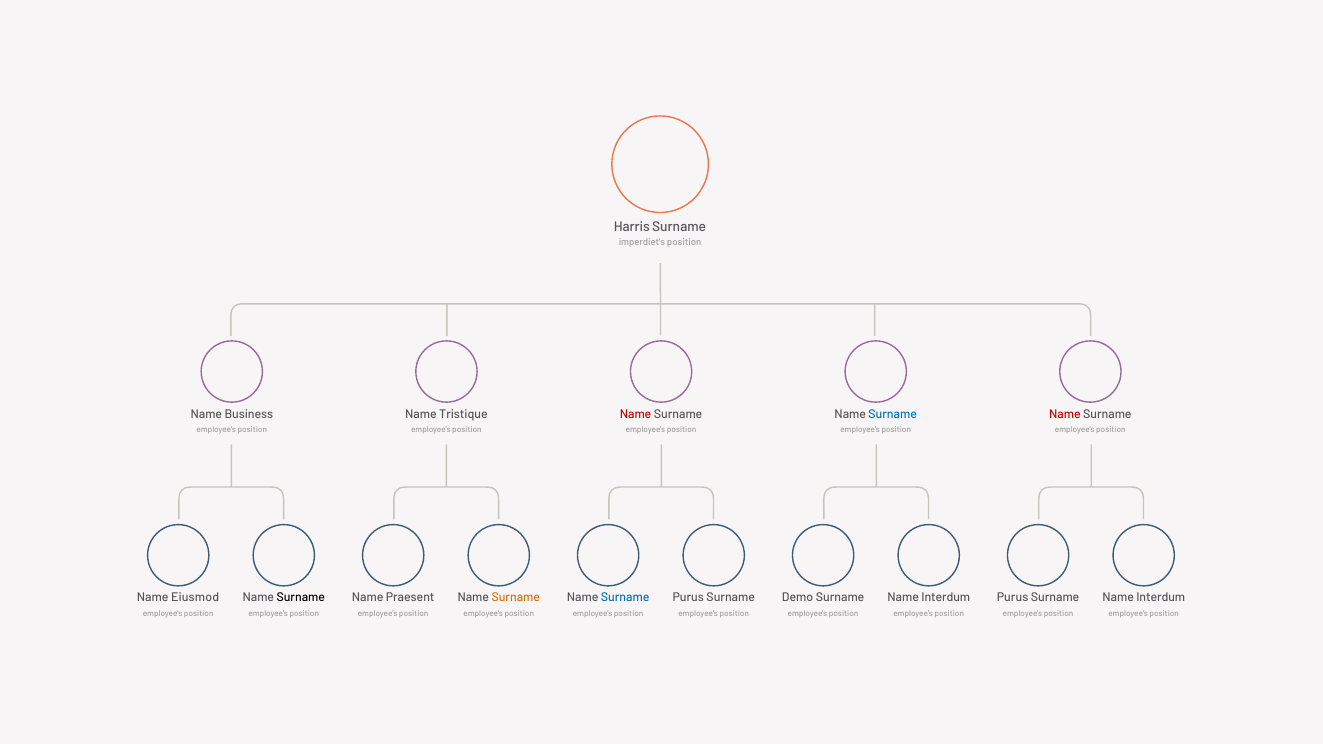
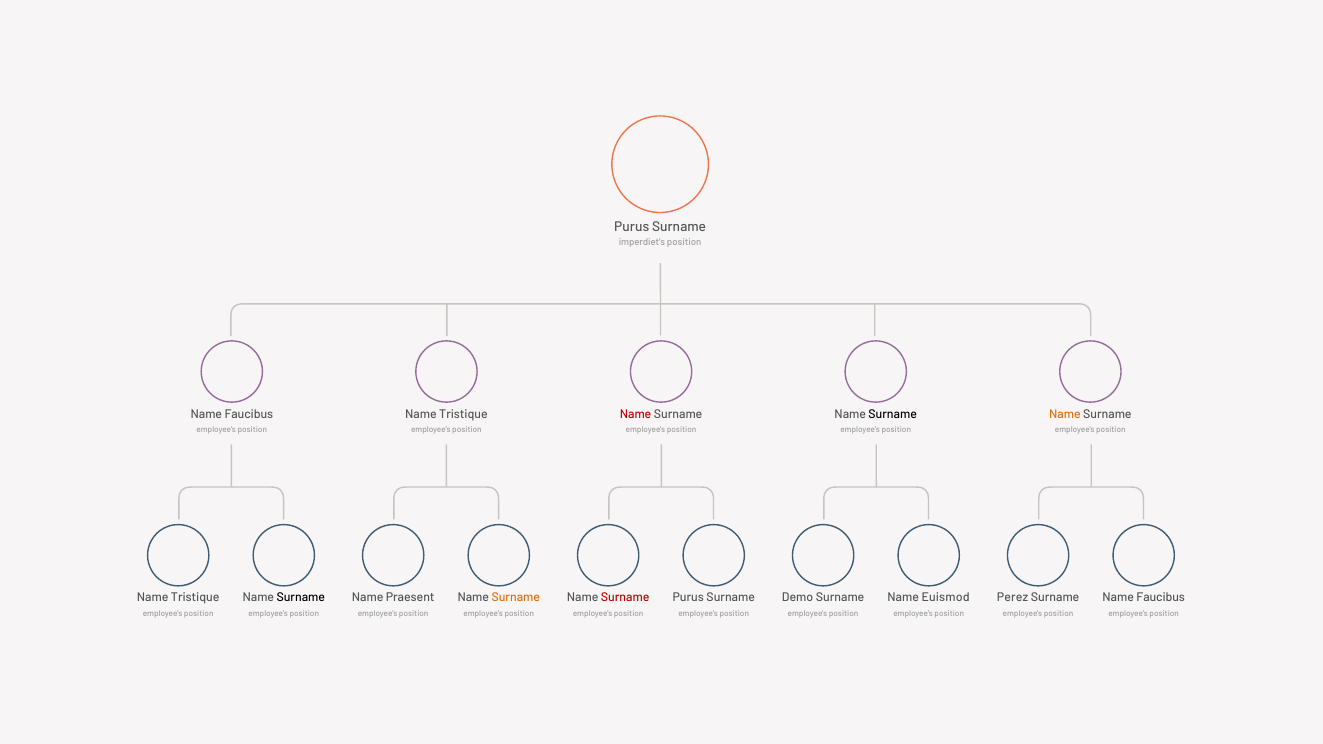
Harris at (632, 227): Harris -> Purus
Business at (249, 414): Business -> Faucibus
Surname at (893, 414) colour: blue -> black
Name at (1065, 414) colour: red -> orange
Eiusmod at (195, 598): Eiusmod -> Tristique
Surname at (625, 598) colour: blue -> red
Interdum at (946, 598): Interdum -> Euismod
Purus at (1013, 598): Purus -> Perez
Interdum at (1161, 598): Interdum -> Faucibus
